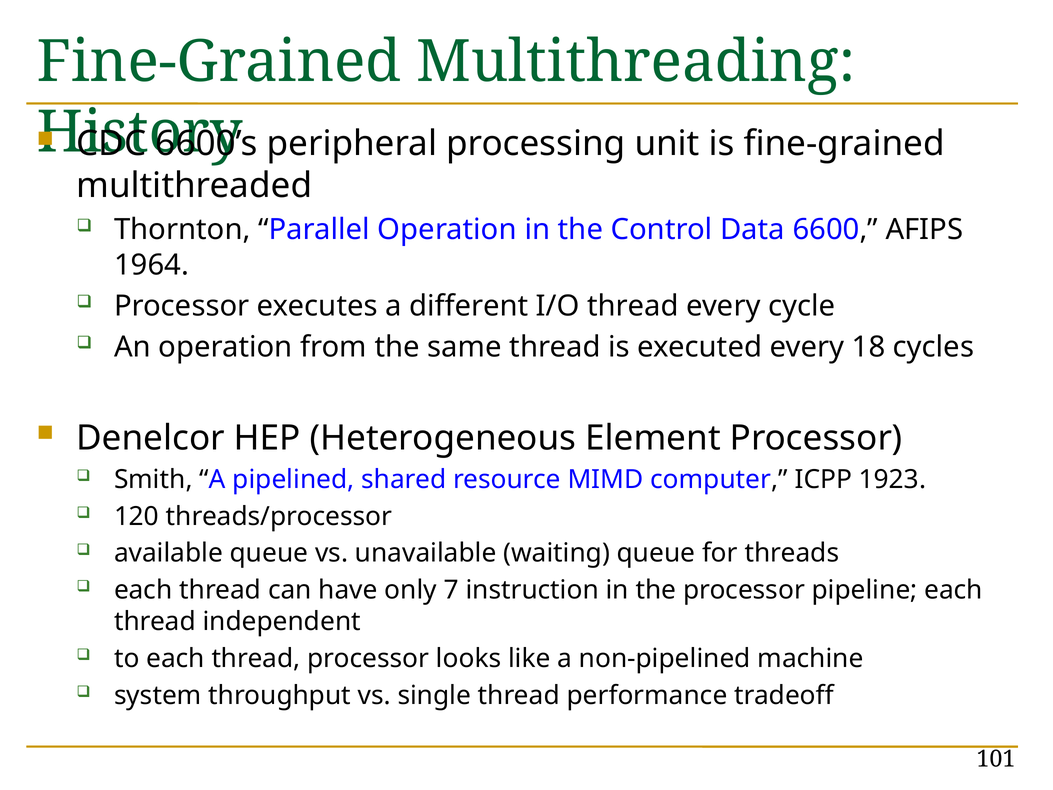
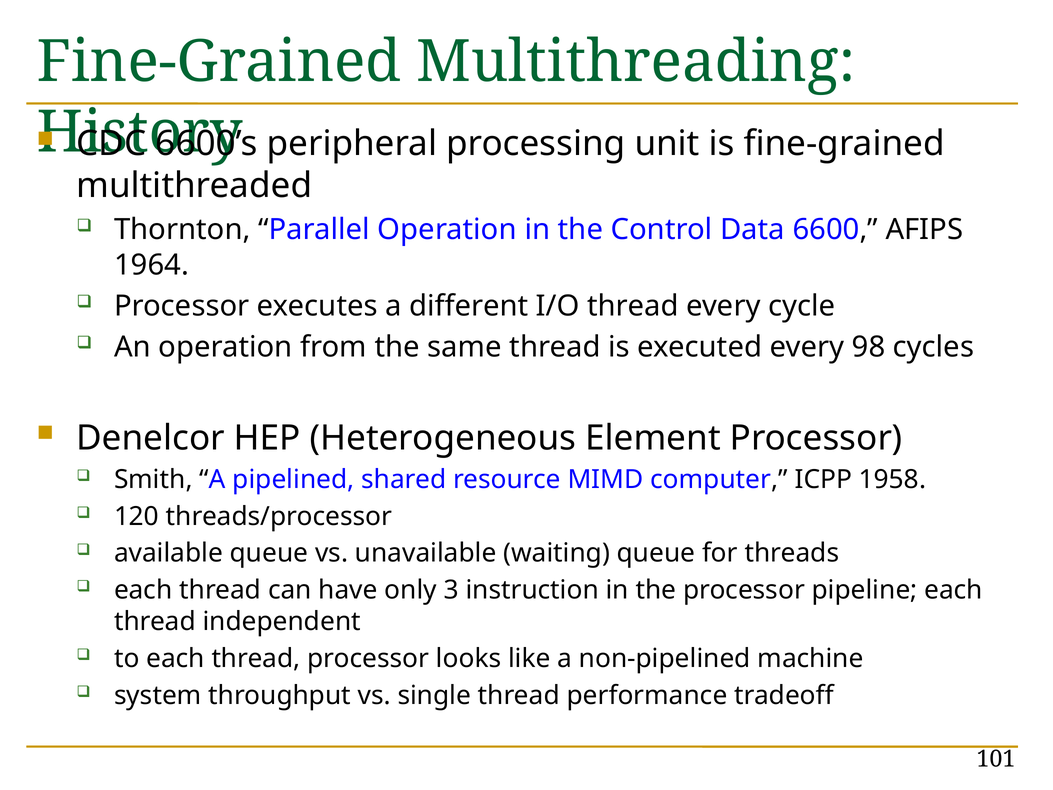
18: 18 -> 98
1923: 1923 -> 1958
7: 7 -> 3
